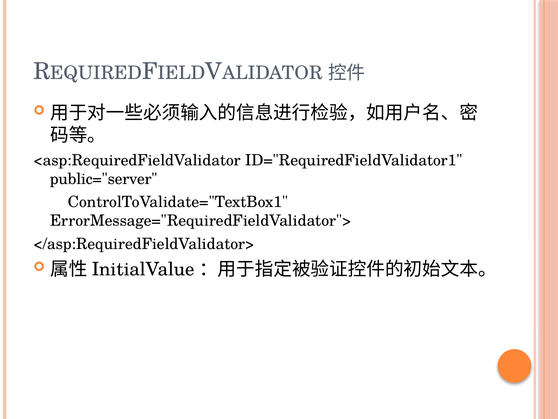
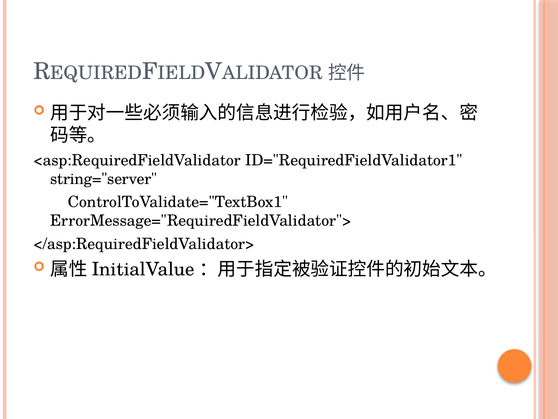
public="server: public="server -> string="server
